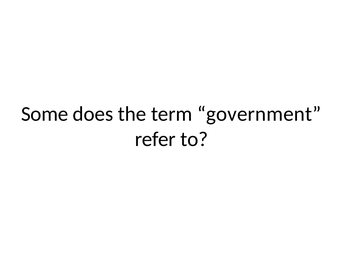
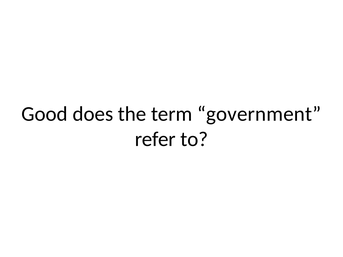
Some: Some -> Good
